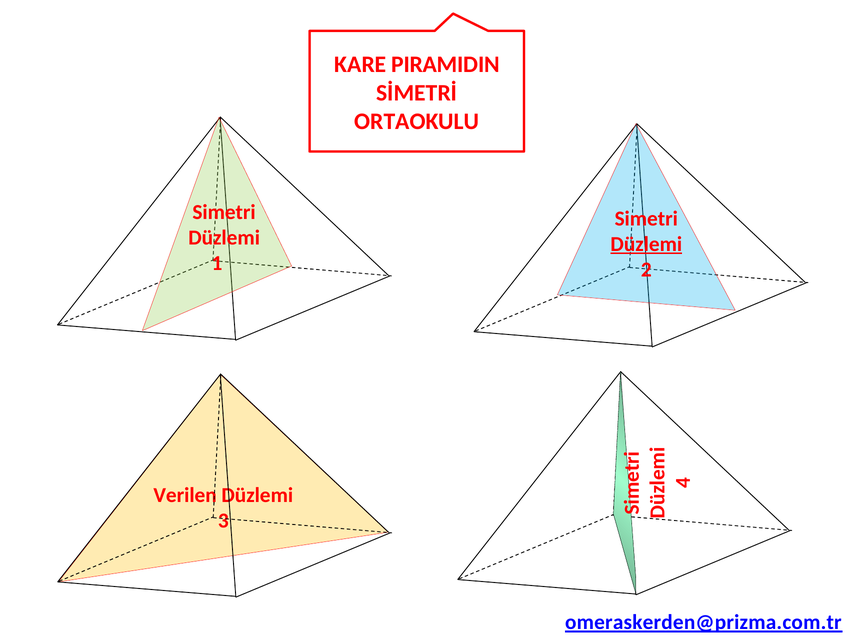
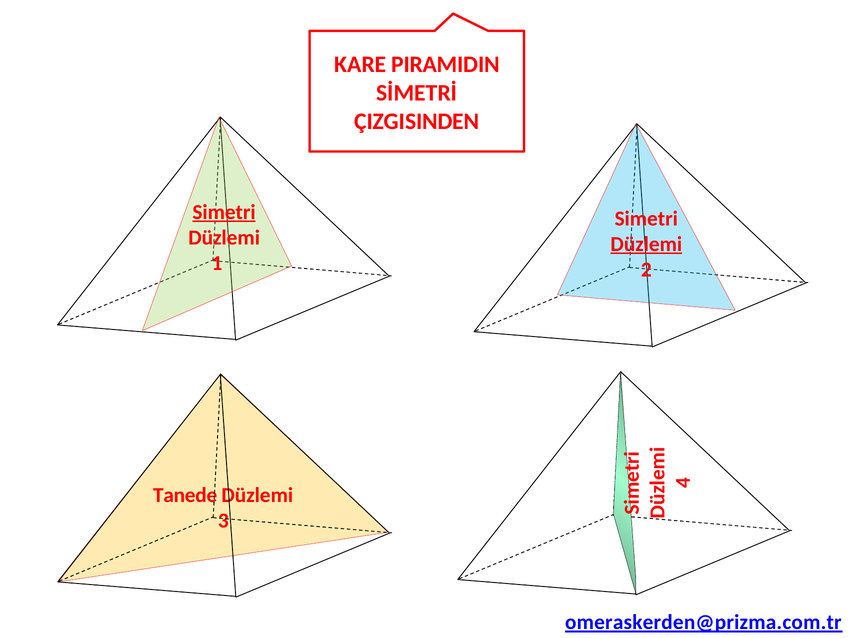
ORTAOKULU: ORTAOKULU -> ÇIZGISINDEN
Simetri at (224, 212) underline: none -> present
Verilen: Verilen -> Tanede
